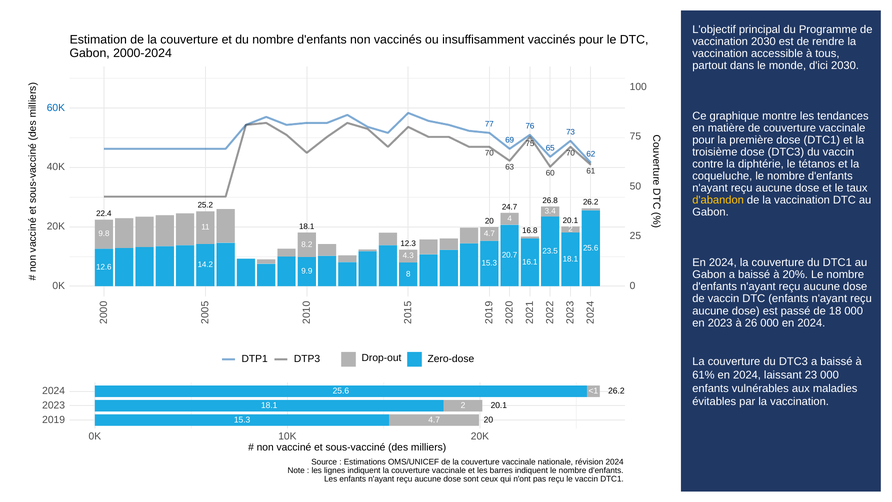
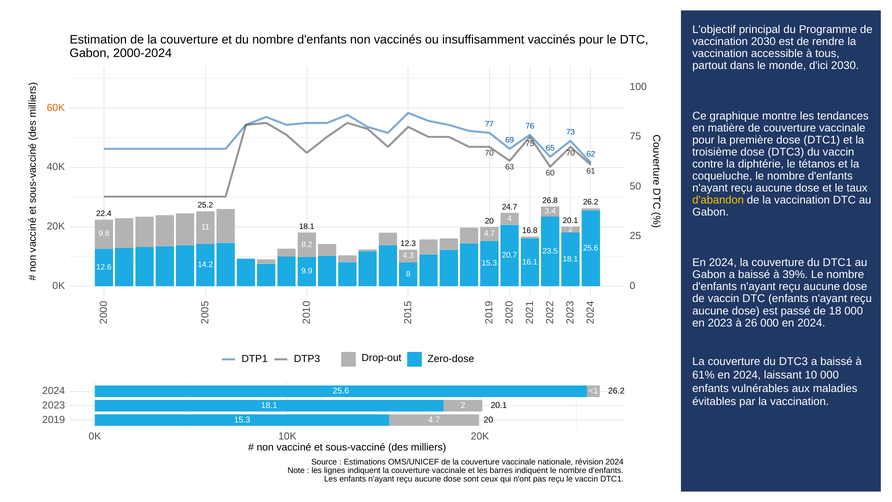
60K colour: blue -> orange
20%: 20% -> 39%
23: 23 -> 10
